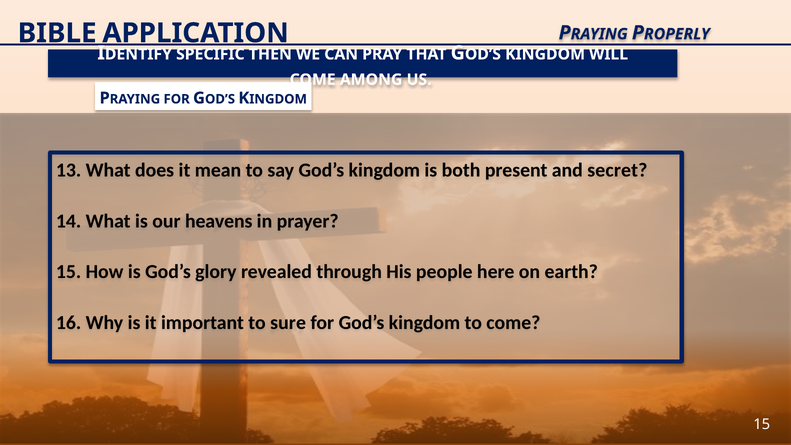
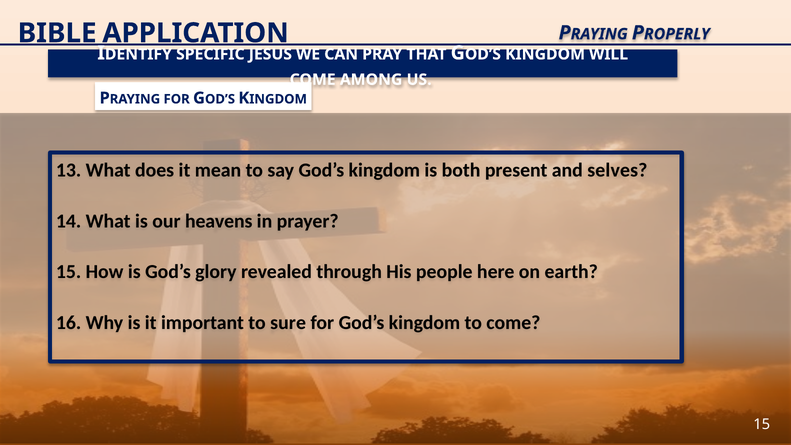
THEN: THEN -> JESUS
secret: secret -> selves
